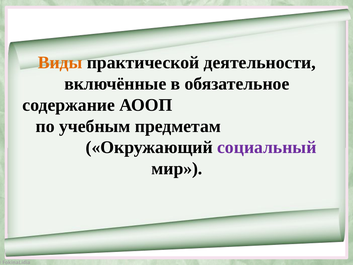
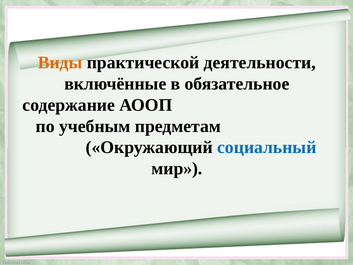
социальный colour: purple -> blue
